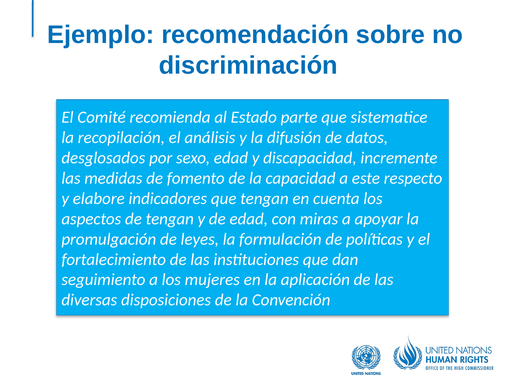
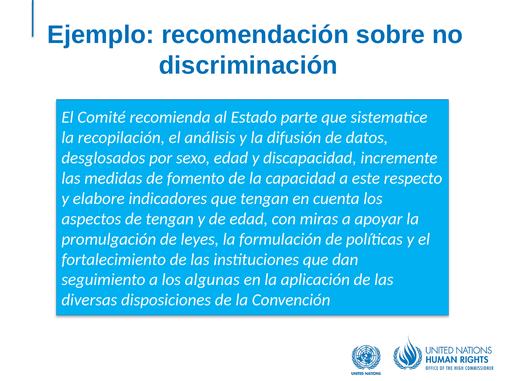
mujeres: mujeres -> algunas
